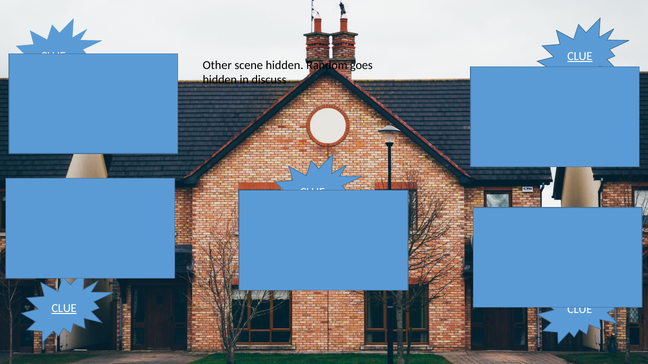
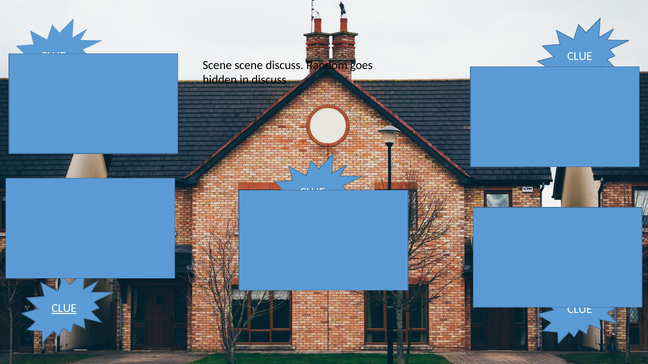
CLUE at (580, 56) underline: present -> none
Other at (217, 65): Other -> Scene
scene hidden: hidden -> discuss
